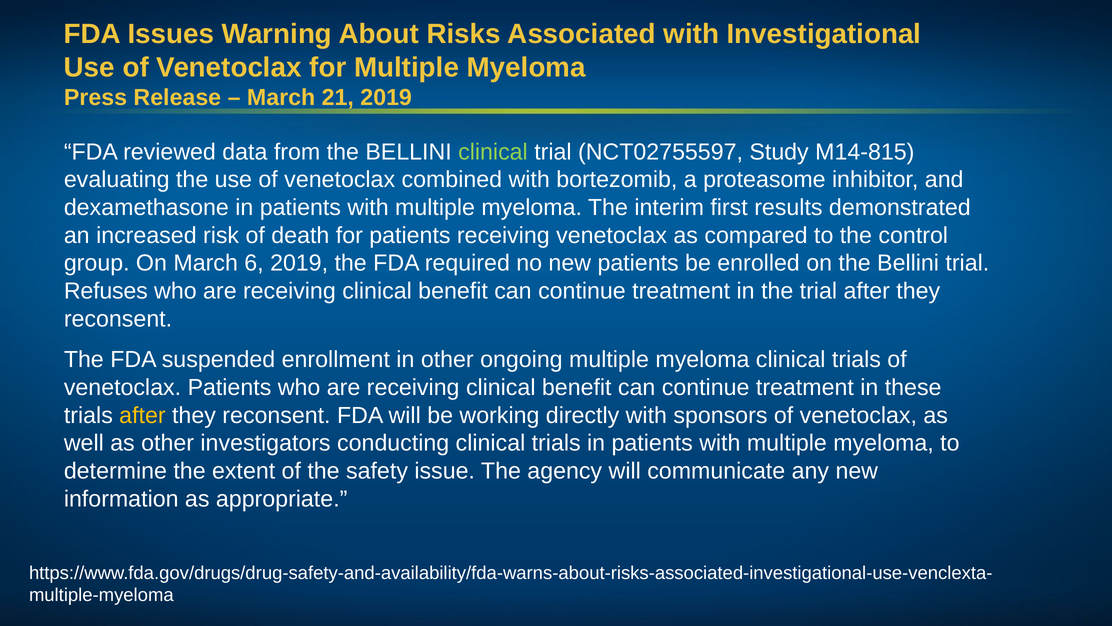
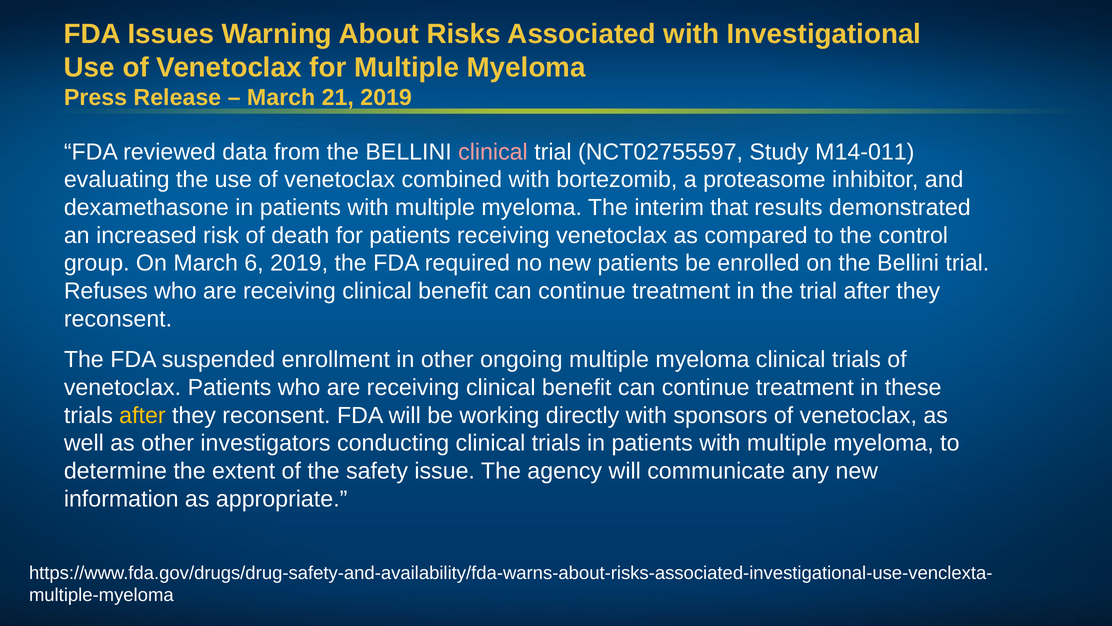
clinical at (493, 152) colour: light green -> pink
M14-815: M14-815 -> M14-011
first: first -> that
